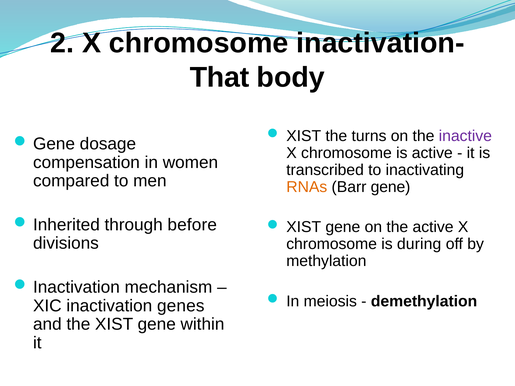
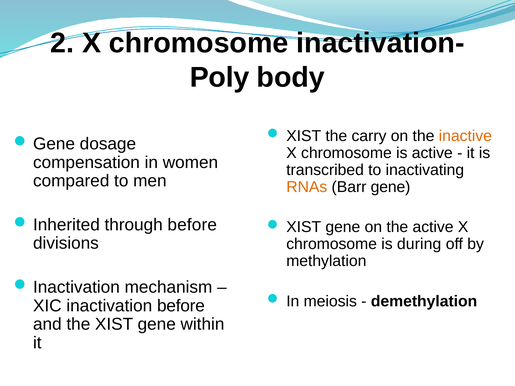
That: That -> Poly
turns: turns -> carry
inactive colour: purple -> orange
inactivation genes: genes -> before
